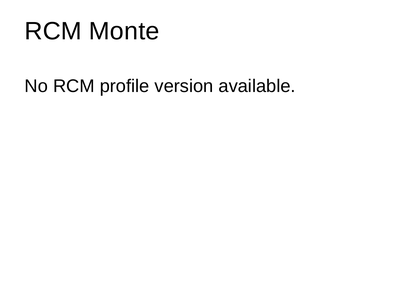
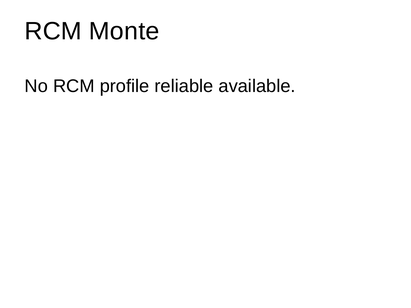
version: version -> reliable
